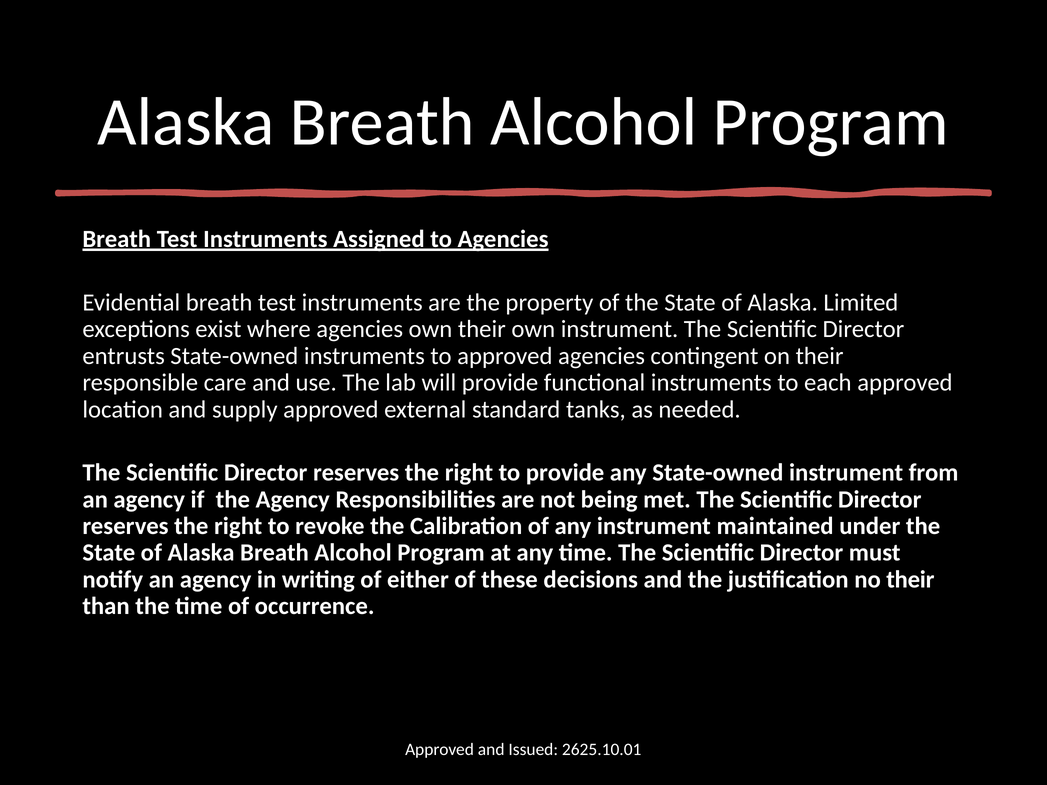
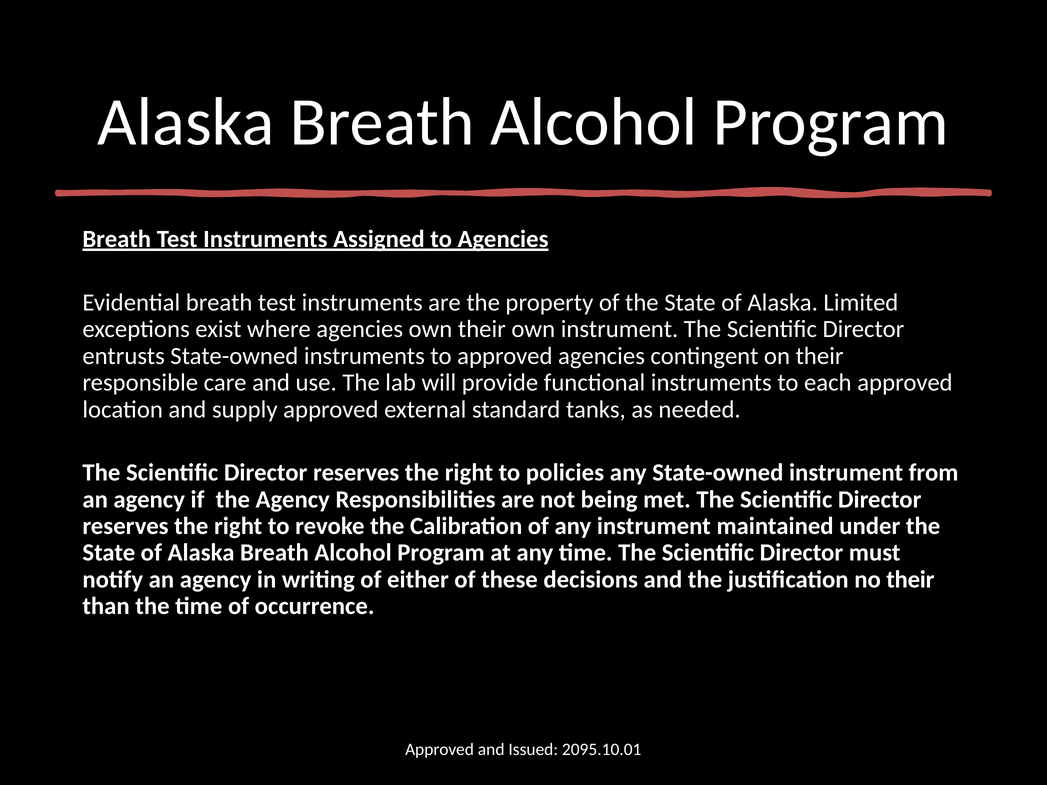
to provide: provide -> policies
2625.10.01: 2625.10.01 -> 2095.10.01
